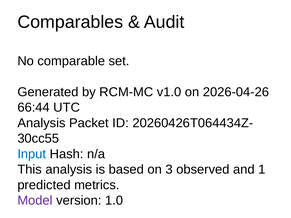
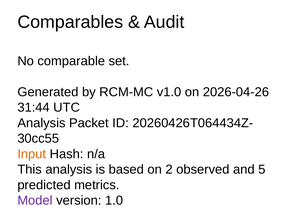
66:44: 66:44 -> 31:44
Input colour: blue -> orange
3: 3 -> 2
1: 1 -> 5
